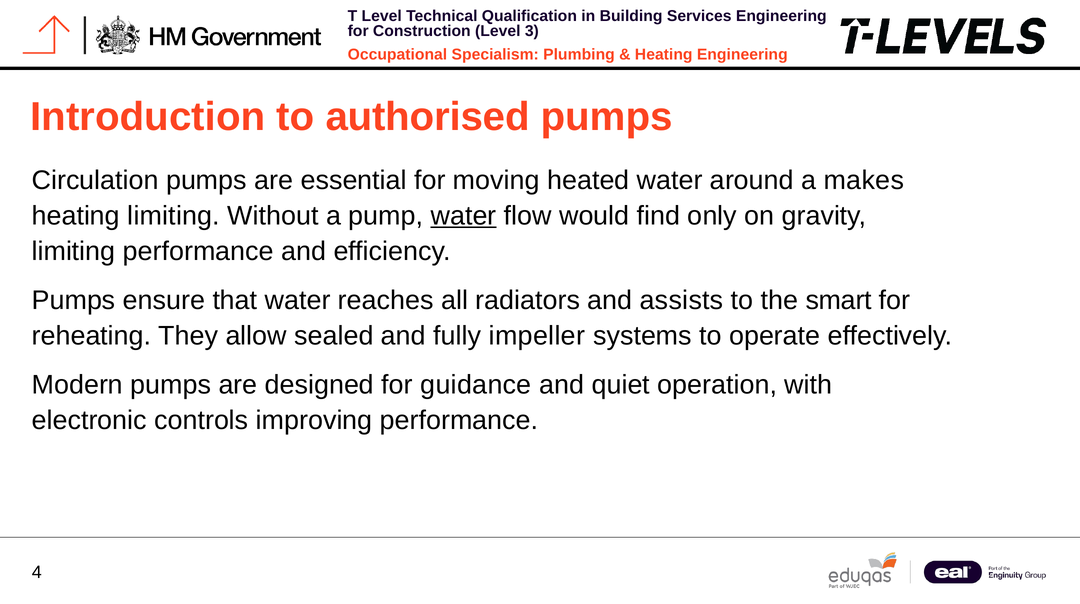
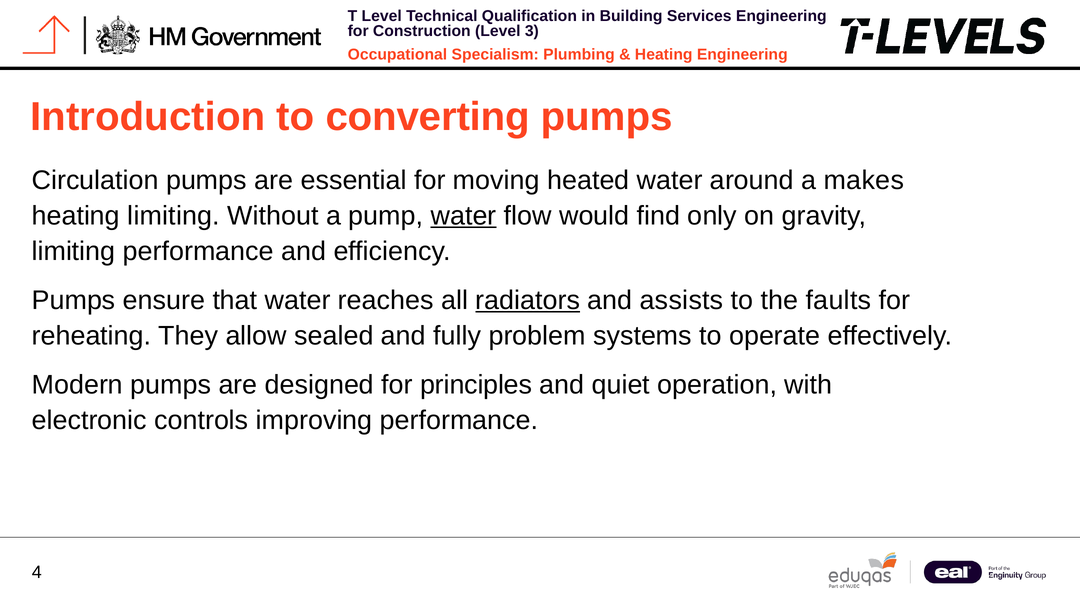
authorised: authorised -> converting
radiators underline: none -> present
smart: smart -> faults
impeller: impeller -> problem
guidance: guidance -> principles
